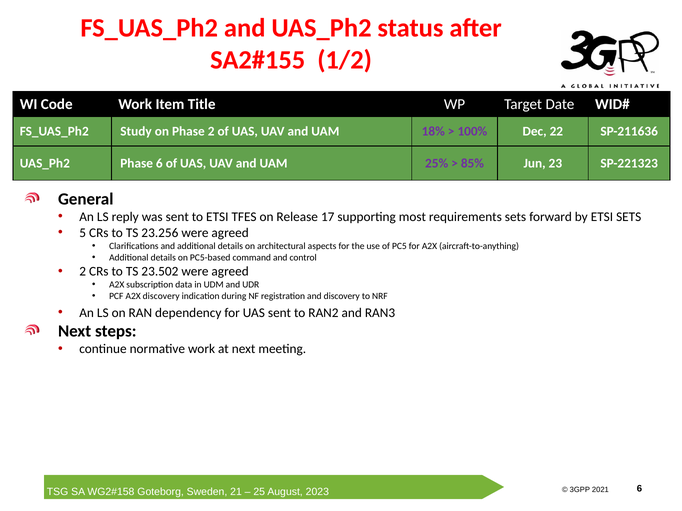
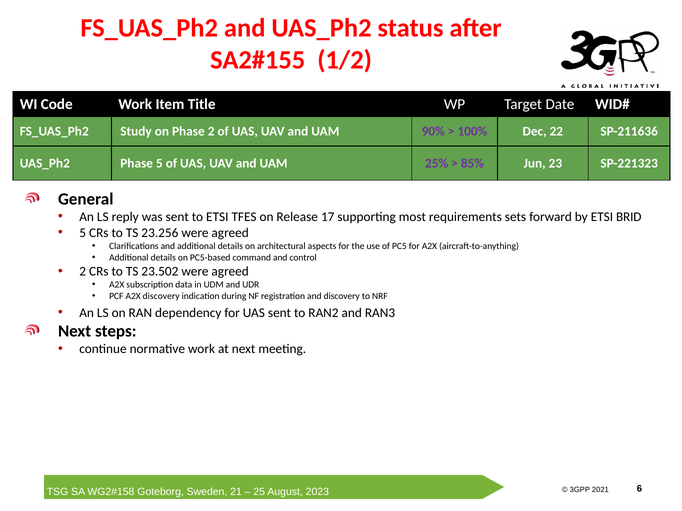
18%: 18% -> 90%
Phase 6: 6 -> 5
ETSI SETS: SETS -> BRID
